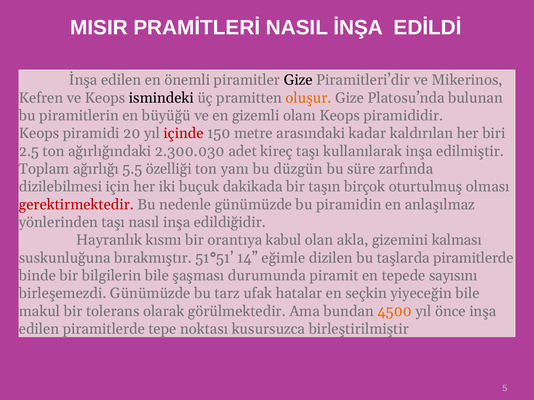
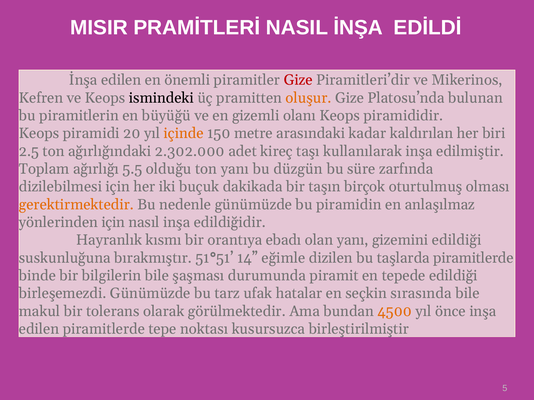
Gize at (298, 80) colour: black -> red
içinde colour: red -> orange
2.300.030: 2.300.030 -> 2.302.000
özelliği: özelliği -> olduğu
gerektirmektedir colour: red -> orange
yönlerinden taşı: taşı -> için
kabul: kabul -> ebadı
olan akla: akla -> yanı
gizemini kalması: kalması -> edildiği
tepede sayısını: sayısını -> edildiği
yiyeceğin: yiyeceğin -> sırasında
